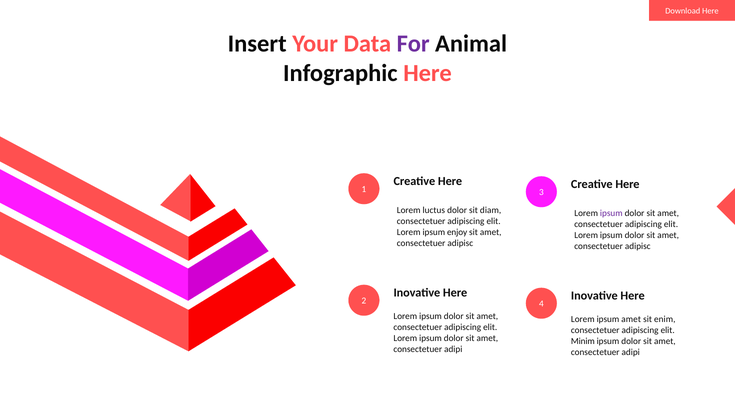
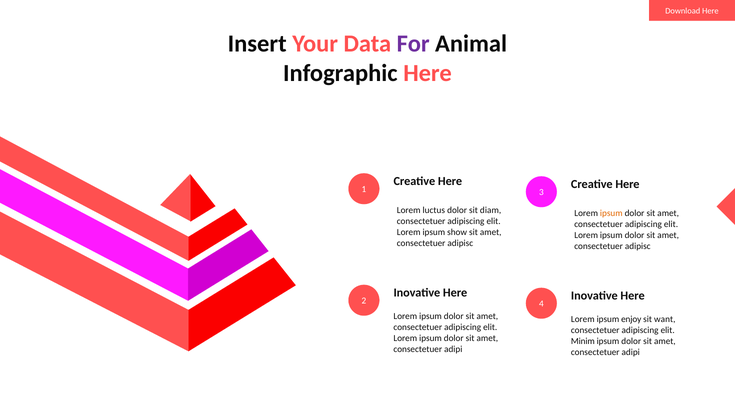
ipsum at (611, 213) colour: purple -> orange
enjoy: enjoy -> show
ipsum amet: amet -> enjoy
enim: enim -> want
